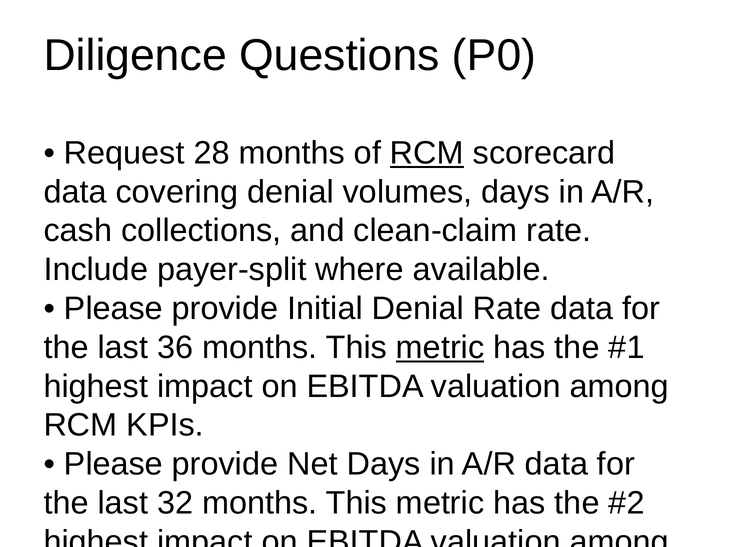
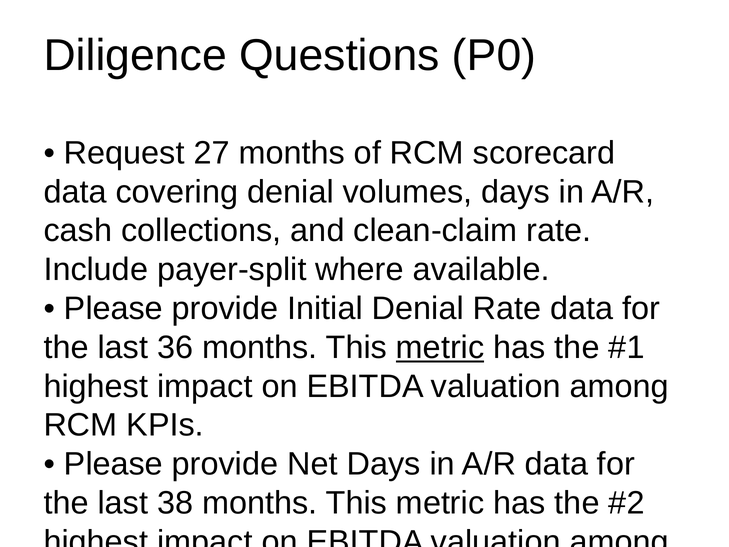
28: 28 -> 27
RCM at (427, 153) underline: present -> none
32: 32 -> 38
